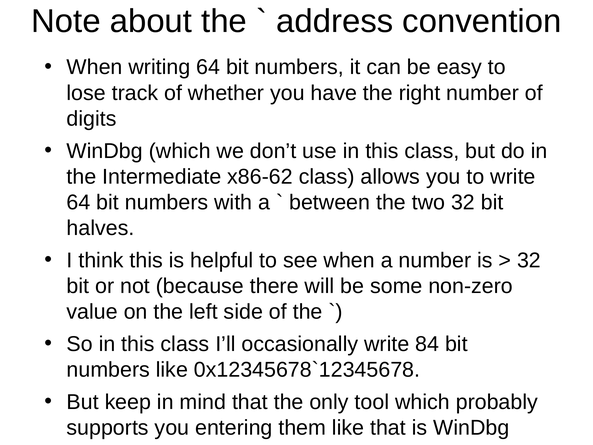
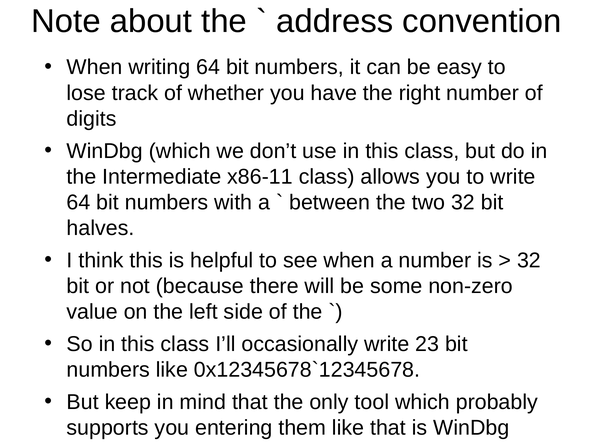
x86-62: x86-62 -> x86-11
84: 84 -> 23
